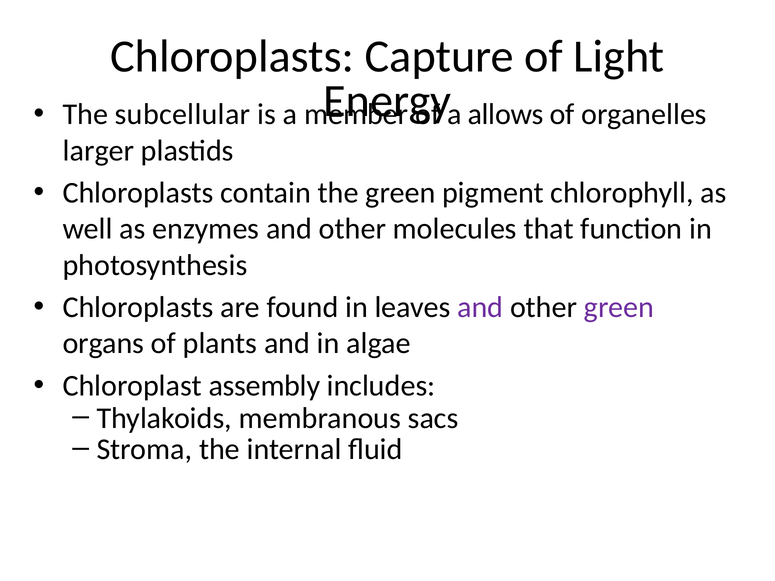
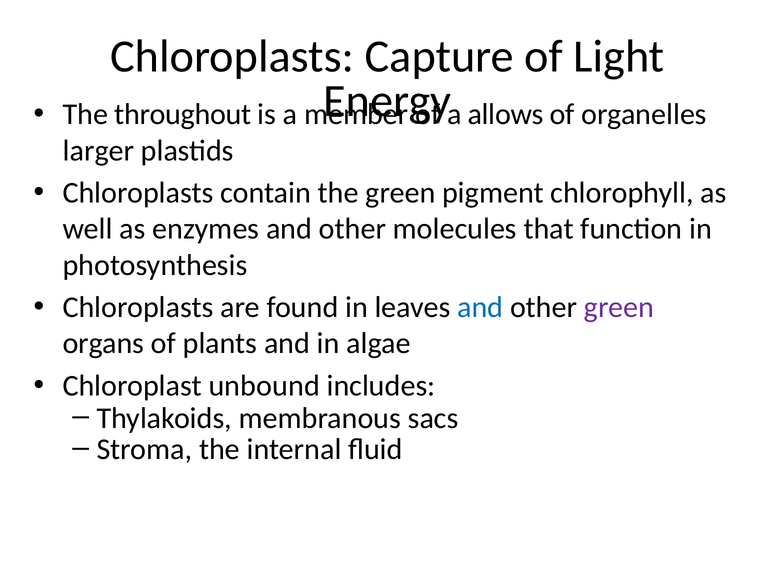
subcellular: subcellular -> throughout
and at (480, 307) colour: purple -> blue
assembly: assembly -> unbound
